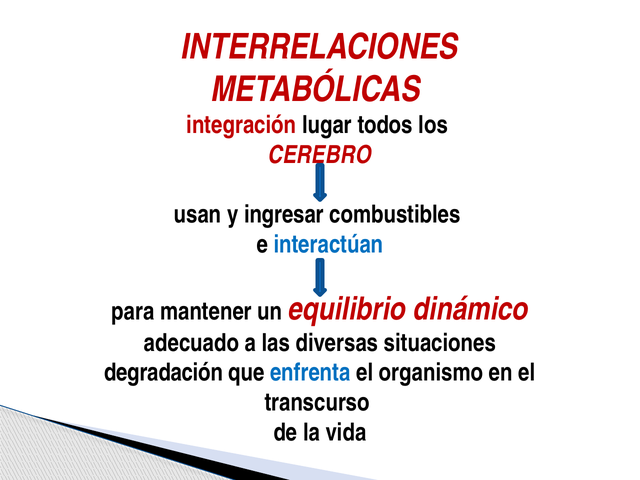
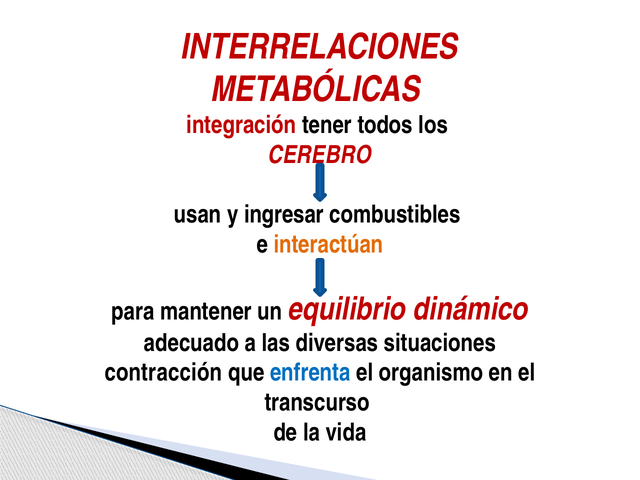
lugar: lugar -> tener
interactúan colour: blue -> orange
degradación: degradación -> contracción
